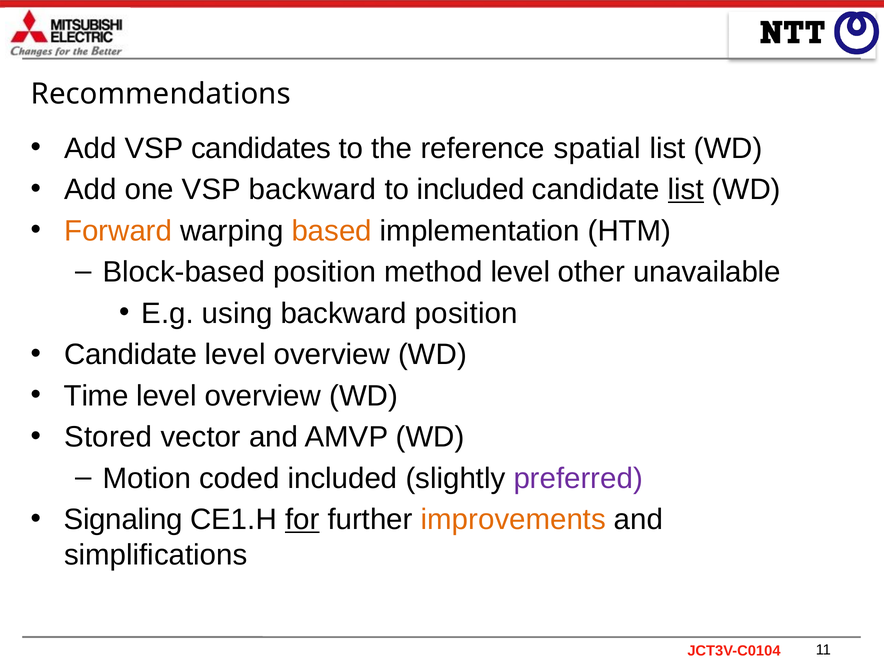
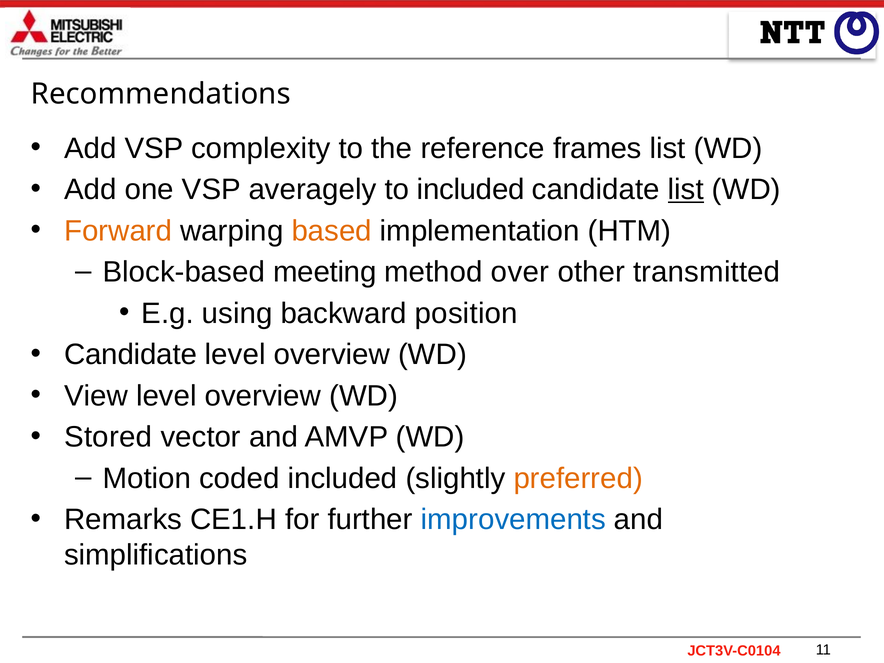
candidates: candidates -> complexity
spatial: spatial -> frames
VSP backward: backward -> averagely
Block-based position: position -> meeting
method level: level -> over
unavailable: unavailable -> transmitted
Time: Time -> View
preferred colour: purple -> orange
Signaling: Signaling -> Remarks
for underline: present -> none
improvements colour: orange -> blue
